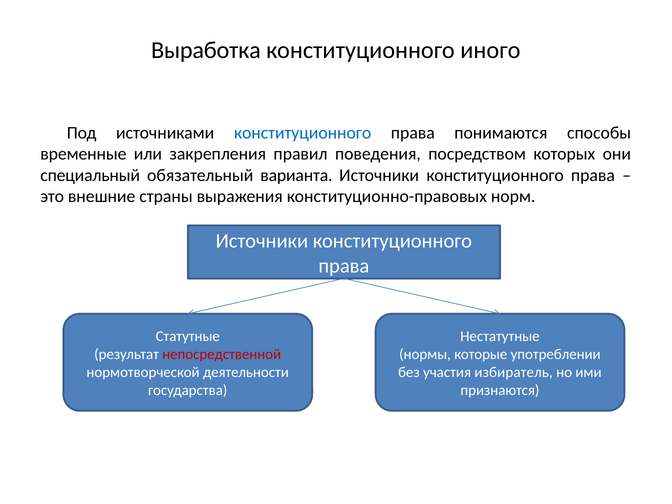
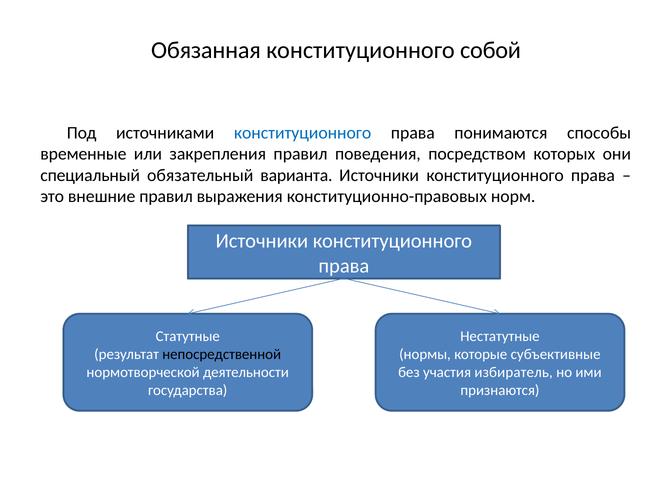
Выработка: Выработка -> Обязанная
иного: иного -> собой
внешние страны: страны -> правил
непосредственной colour: red -> black
употреблении: употреблении -> субъективные
